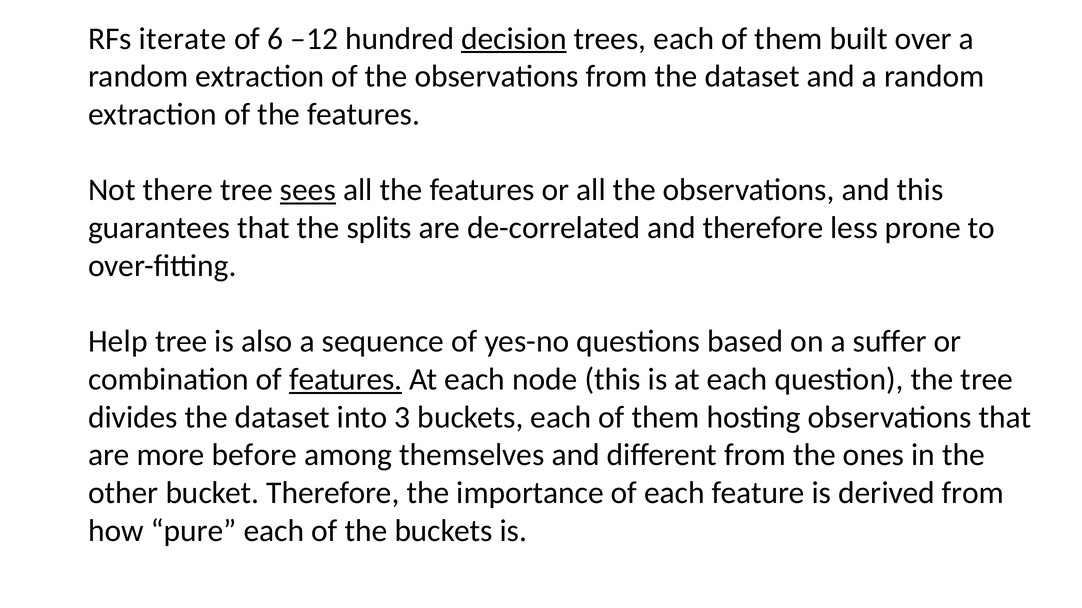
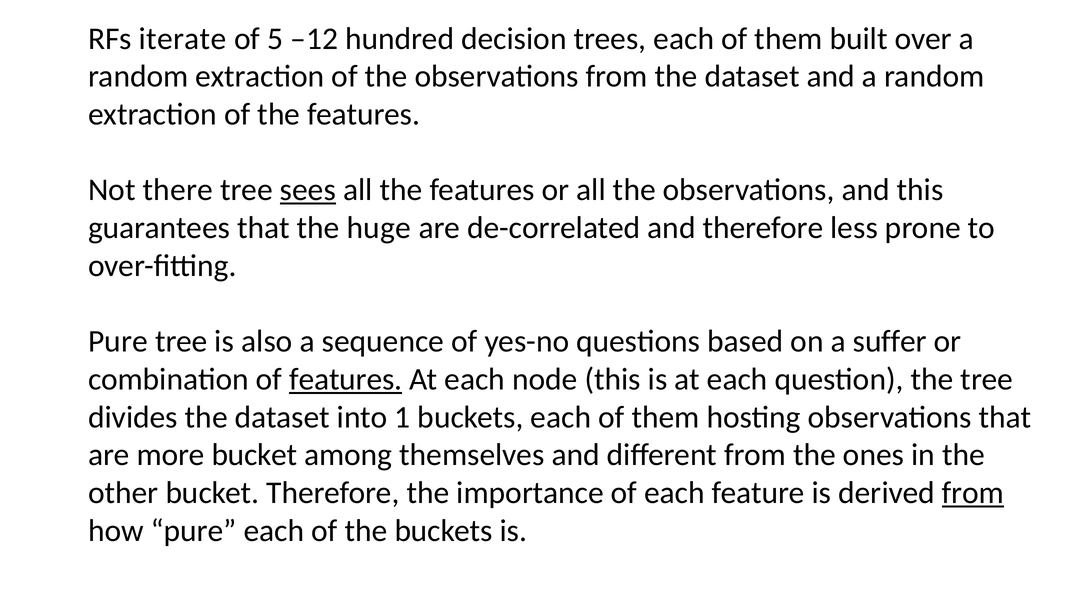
6: 6 -> 5
decision underline: present -> none
splits: splits -> huge
Help at (118, 342): Help -> Pure
3: 3 -> 1
more before: before -> bucket
from at (973, 493) underline: none -> present
